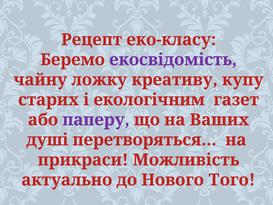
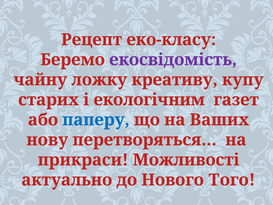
паперу colour: purple -> blue
душі: душі -> нову
Можливість: Можливість -> Можливості
